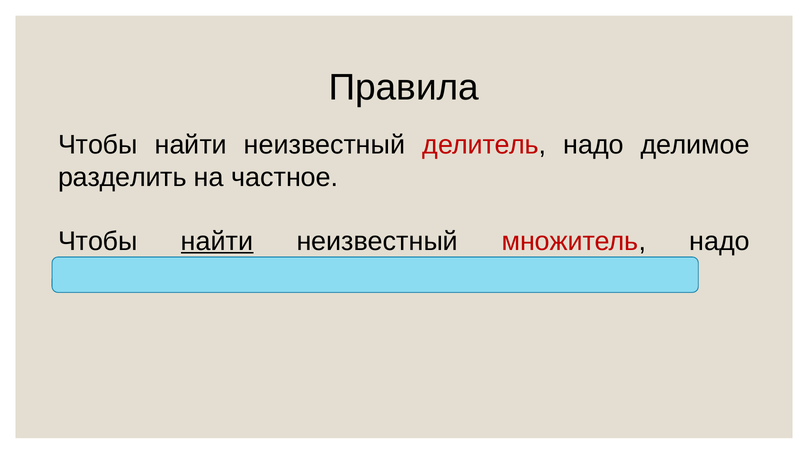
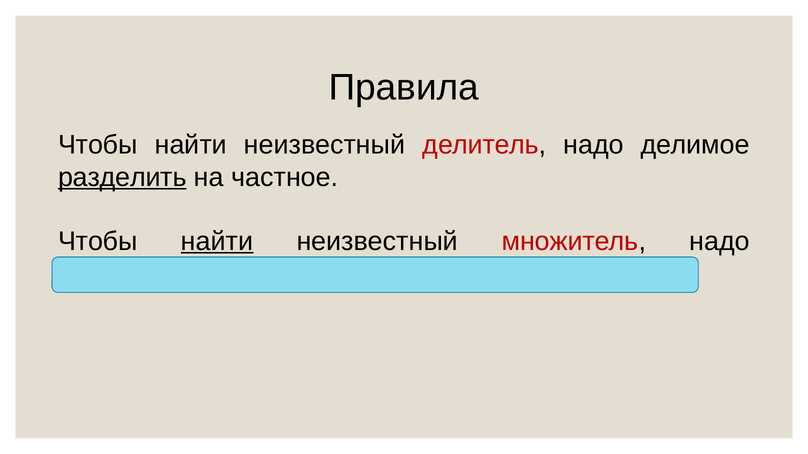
разделить at (122, 177) underline: none -> present
